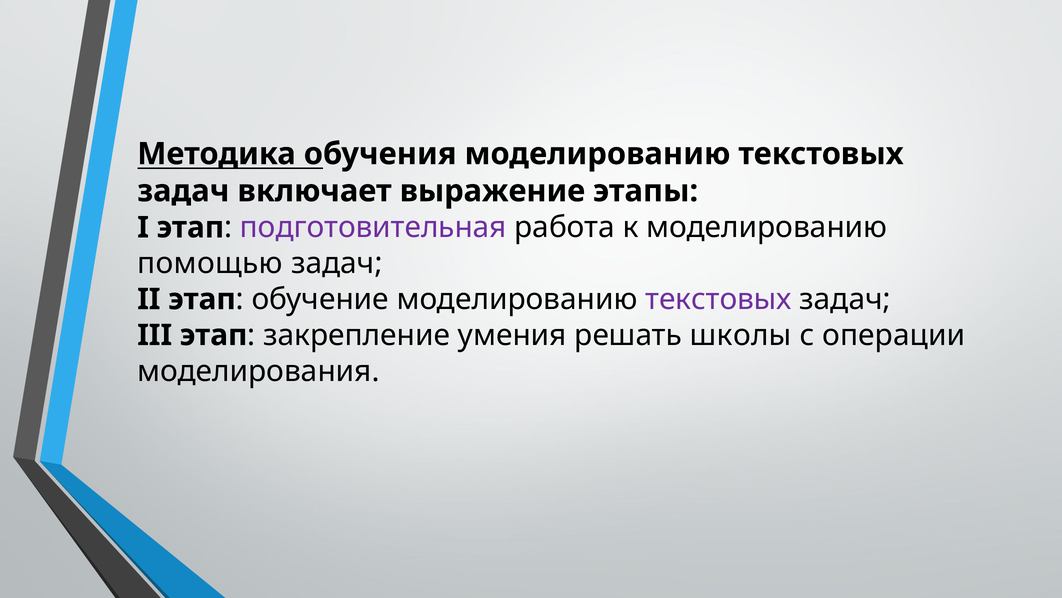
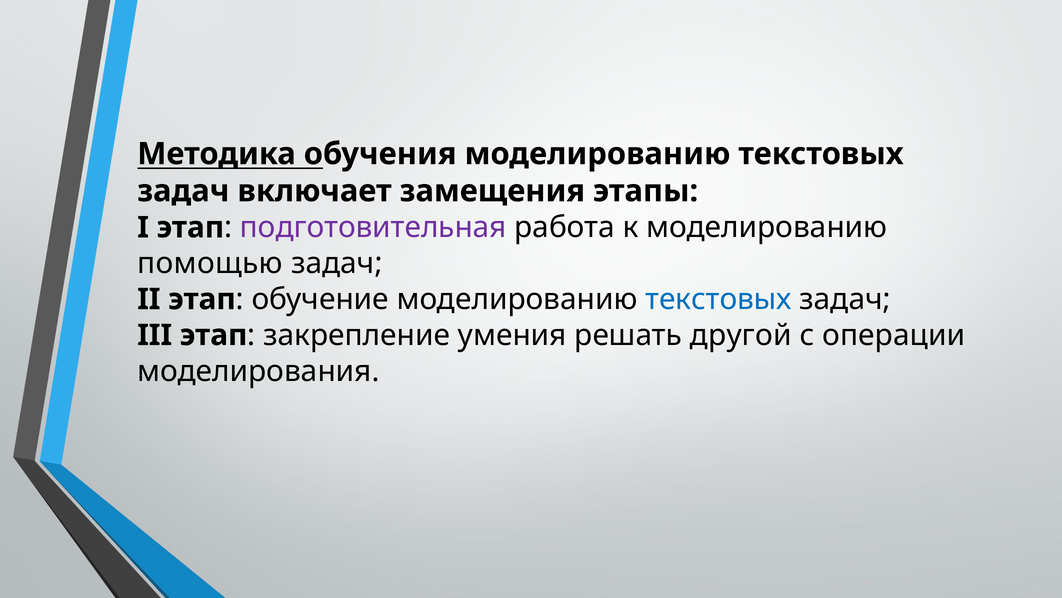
выражение: выражение -> замещения
текстовых at (719, 299) colour: purple -> blue
школы: школы -> другой
